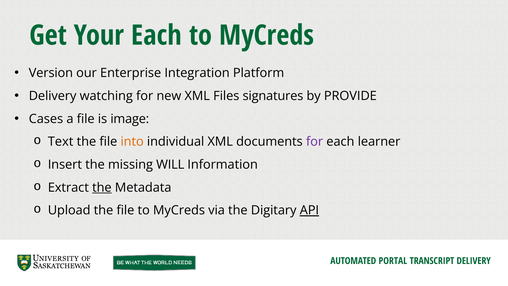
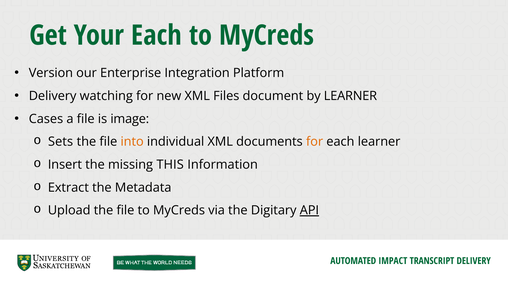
signatures: signatures -> document
by PROVIDE: PROVIDE -> LEARNER
Text: Text -> Sets
for at (315, 142) colour: purple -> orange
WILL: WILL -> THIS
the at (102, 187) underline: present -> none
PORTAL: PORTAL -> IMPACT
